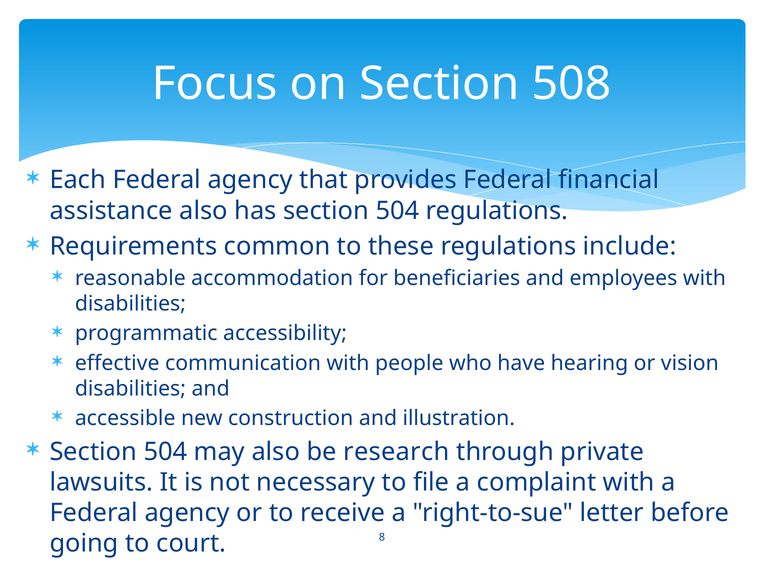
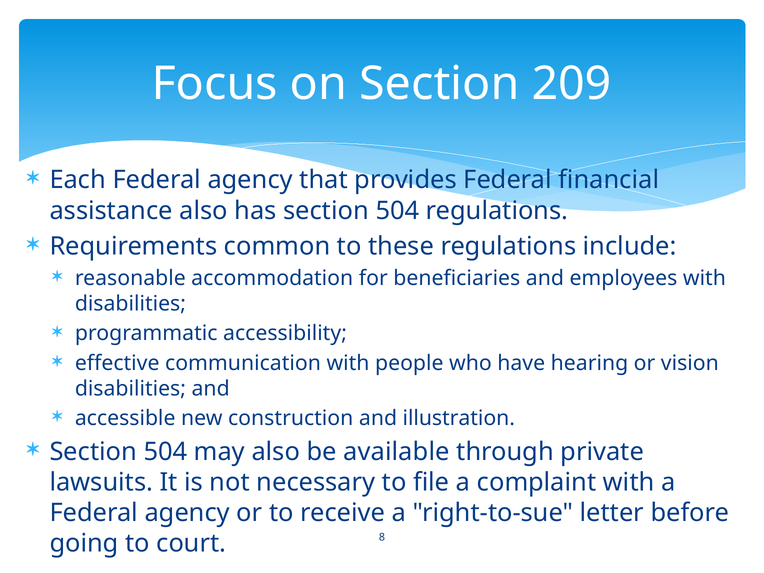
508: 508 -> 209
research: research -> available
